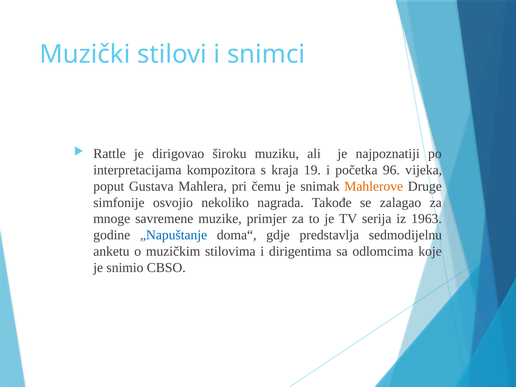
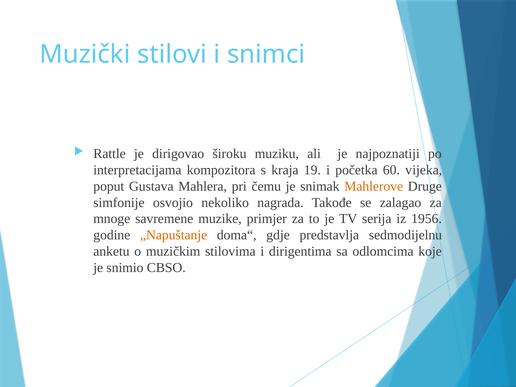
96: 96 -> 60
1963: 1963 -> 1956
„Napuštanje colour: blue -> orange
